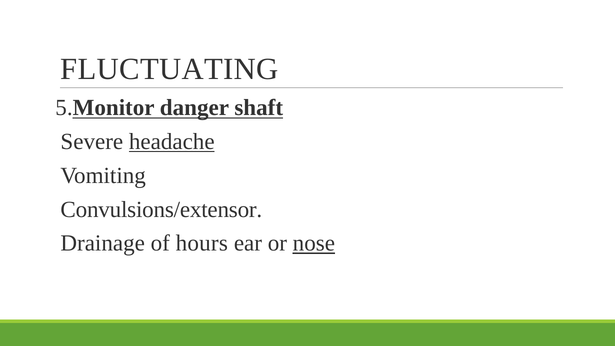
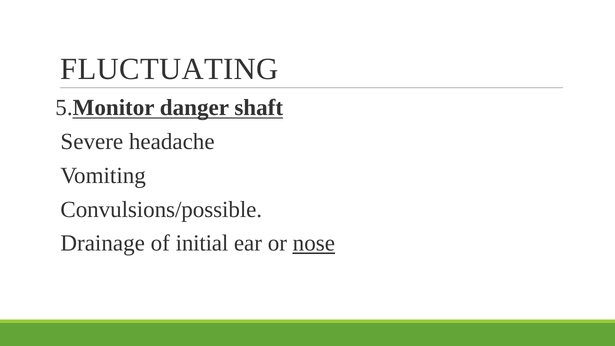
headache underline: present -> none
Convulsions/extensor: Convulsions/extensor -> Convulsions/possible
hours: hours -> initial
